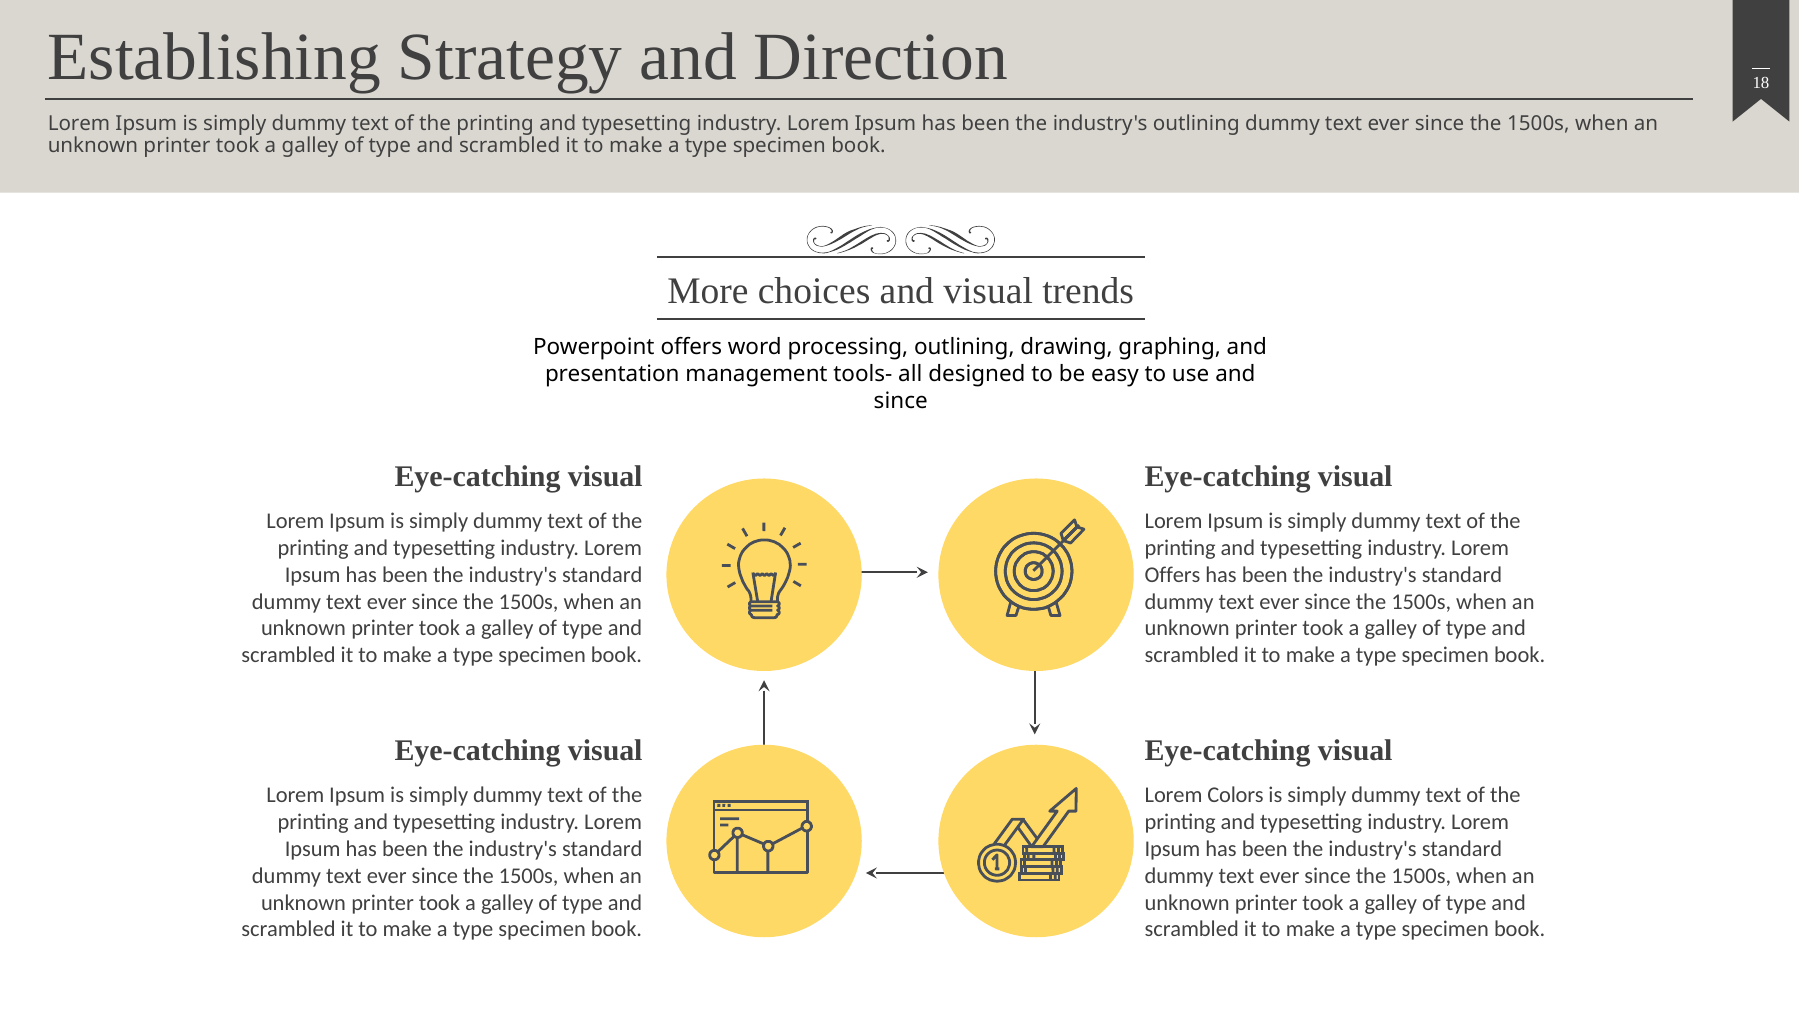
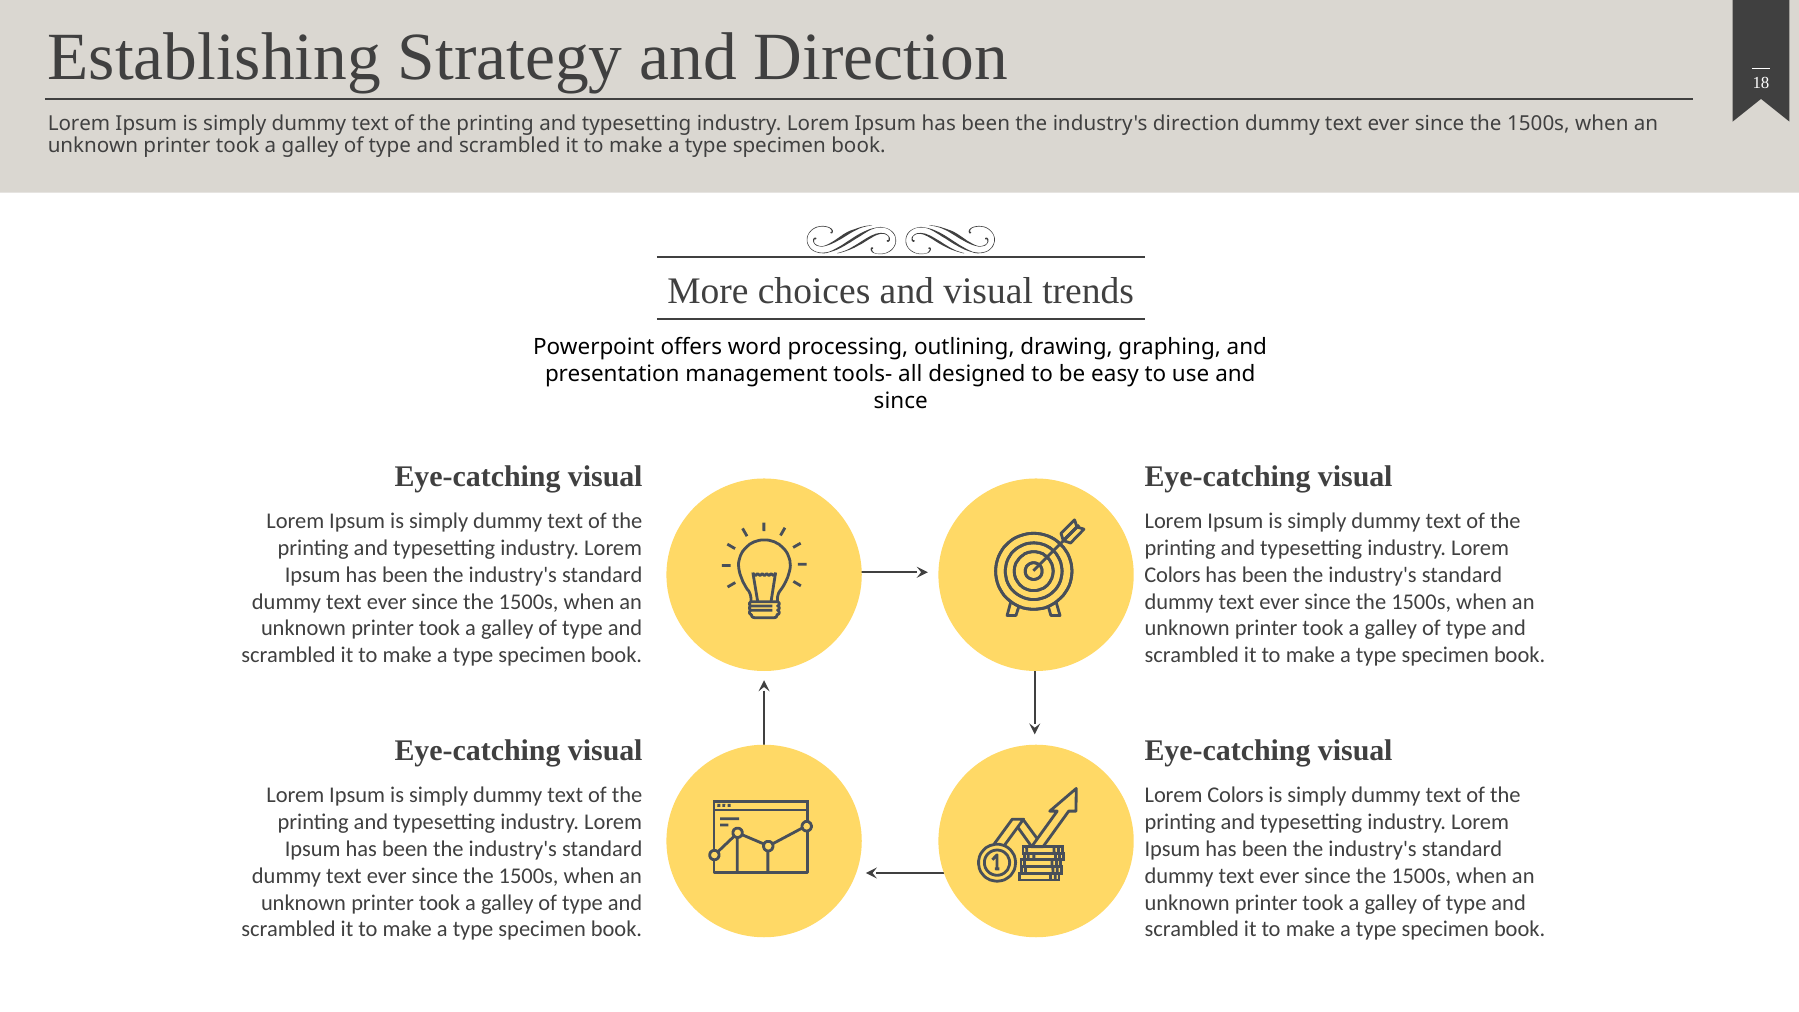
industry's outlining: outlining -> direction
Offers at (1173, 575): Offers -> Colors
